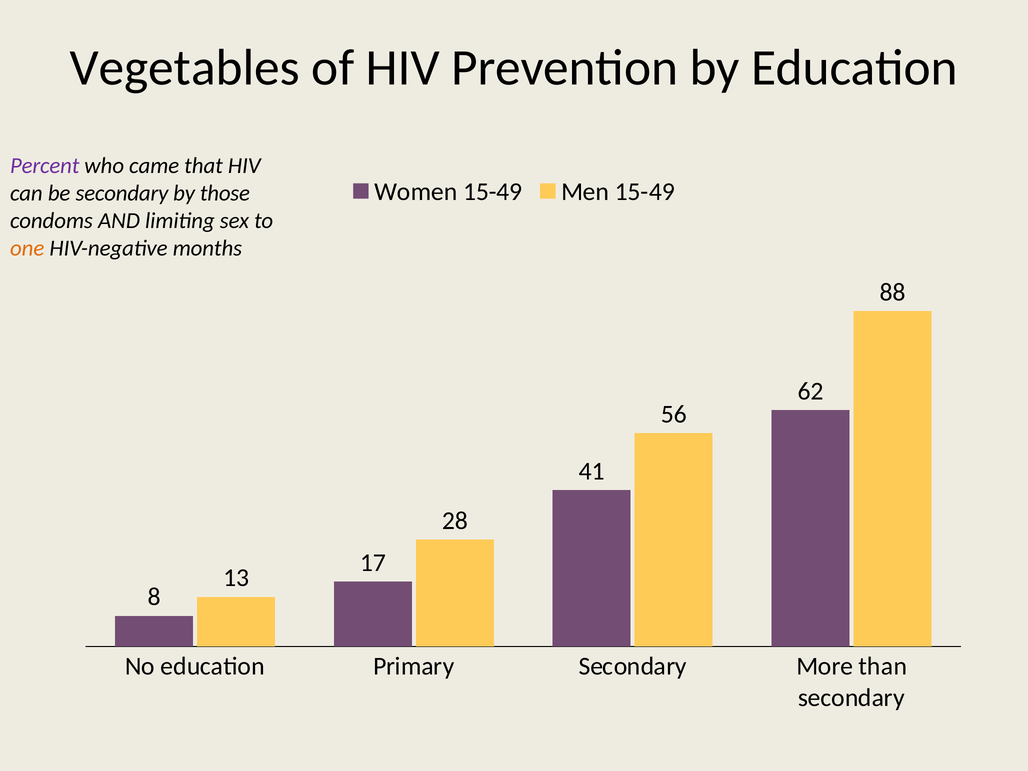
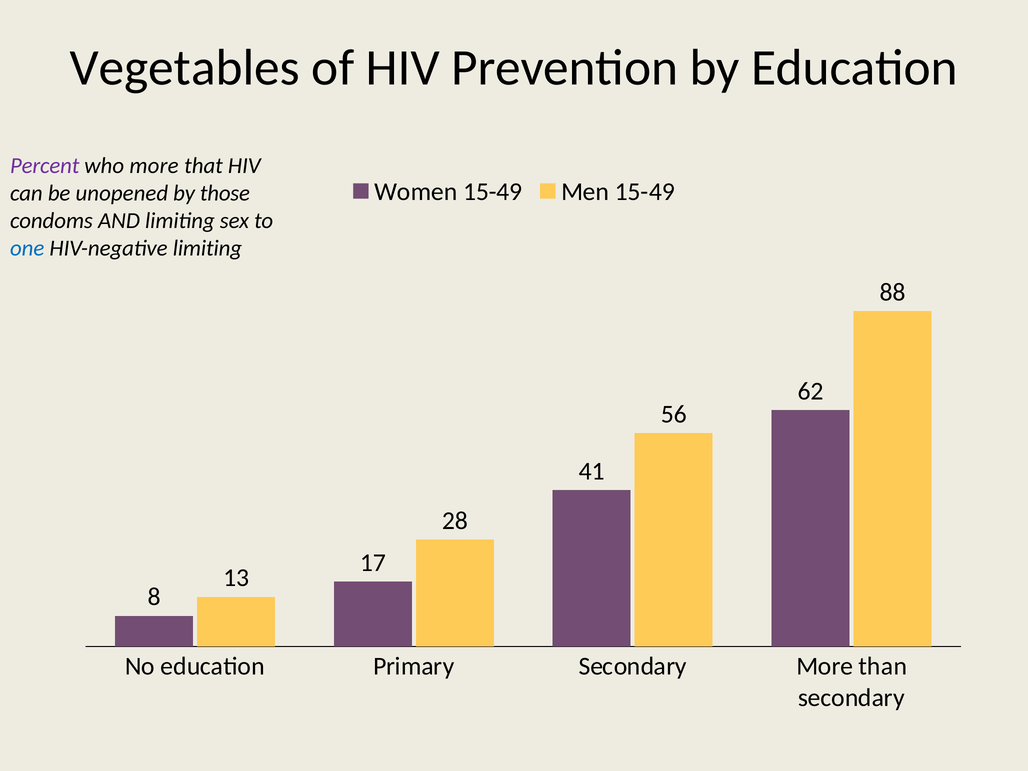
who came: came -> more
be secondary: secondary -> unopened
one colour: orange -> blue
HIV-negative months: months -> limiting
